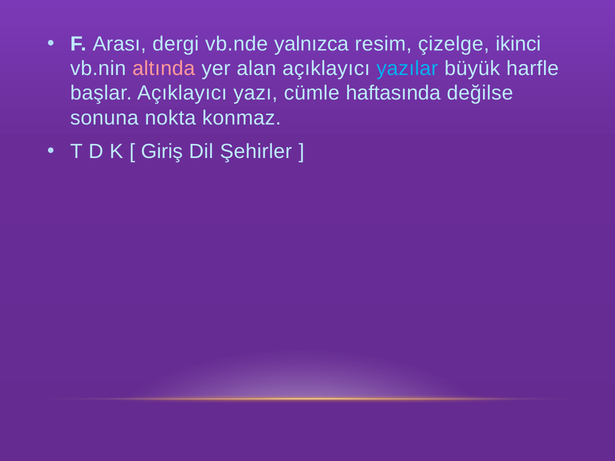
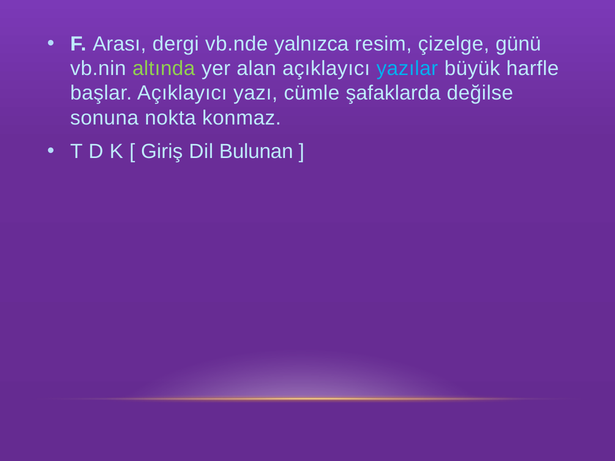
ikinci: ikinci -> günü
altında colour: pink -> light green
haftasında: haftasında -> şafaklarda
Şehirler: Şehirler -> Bulunan
